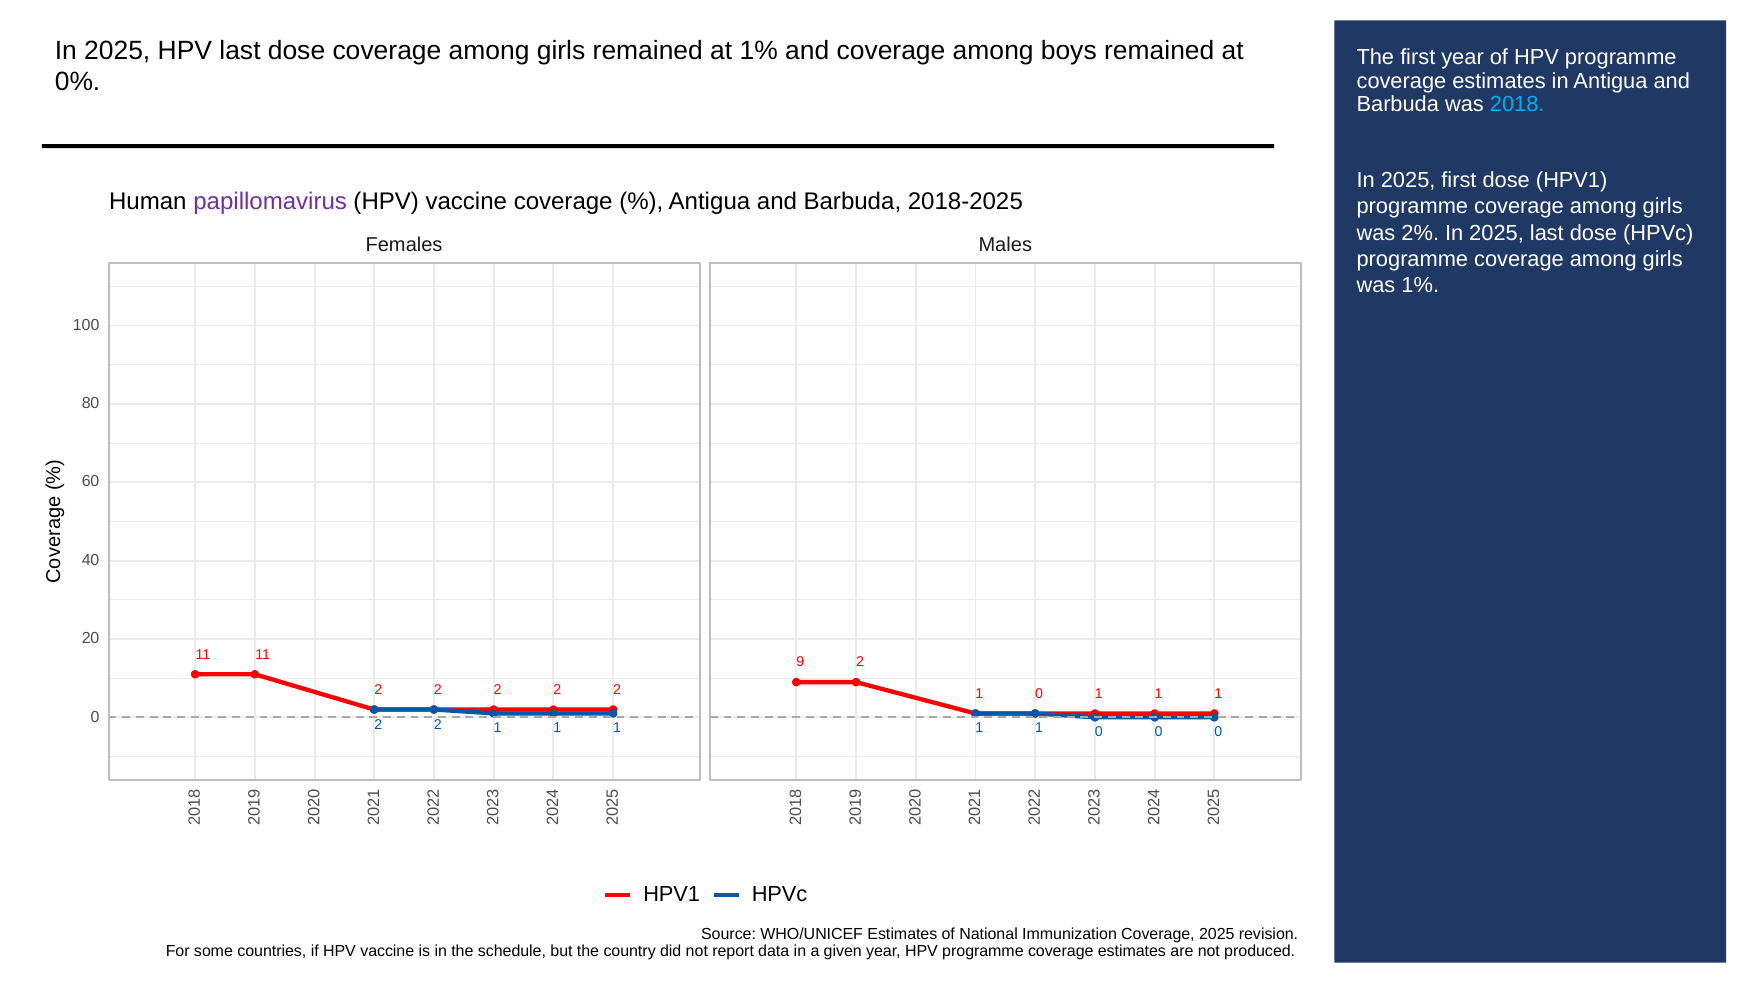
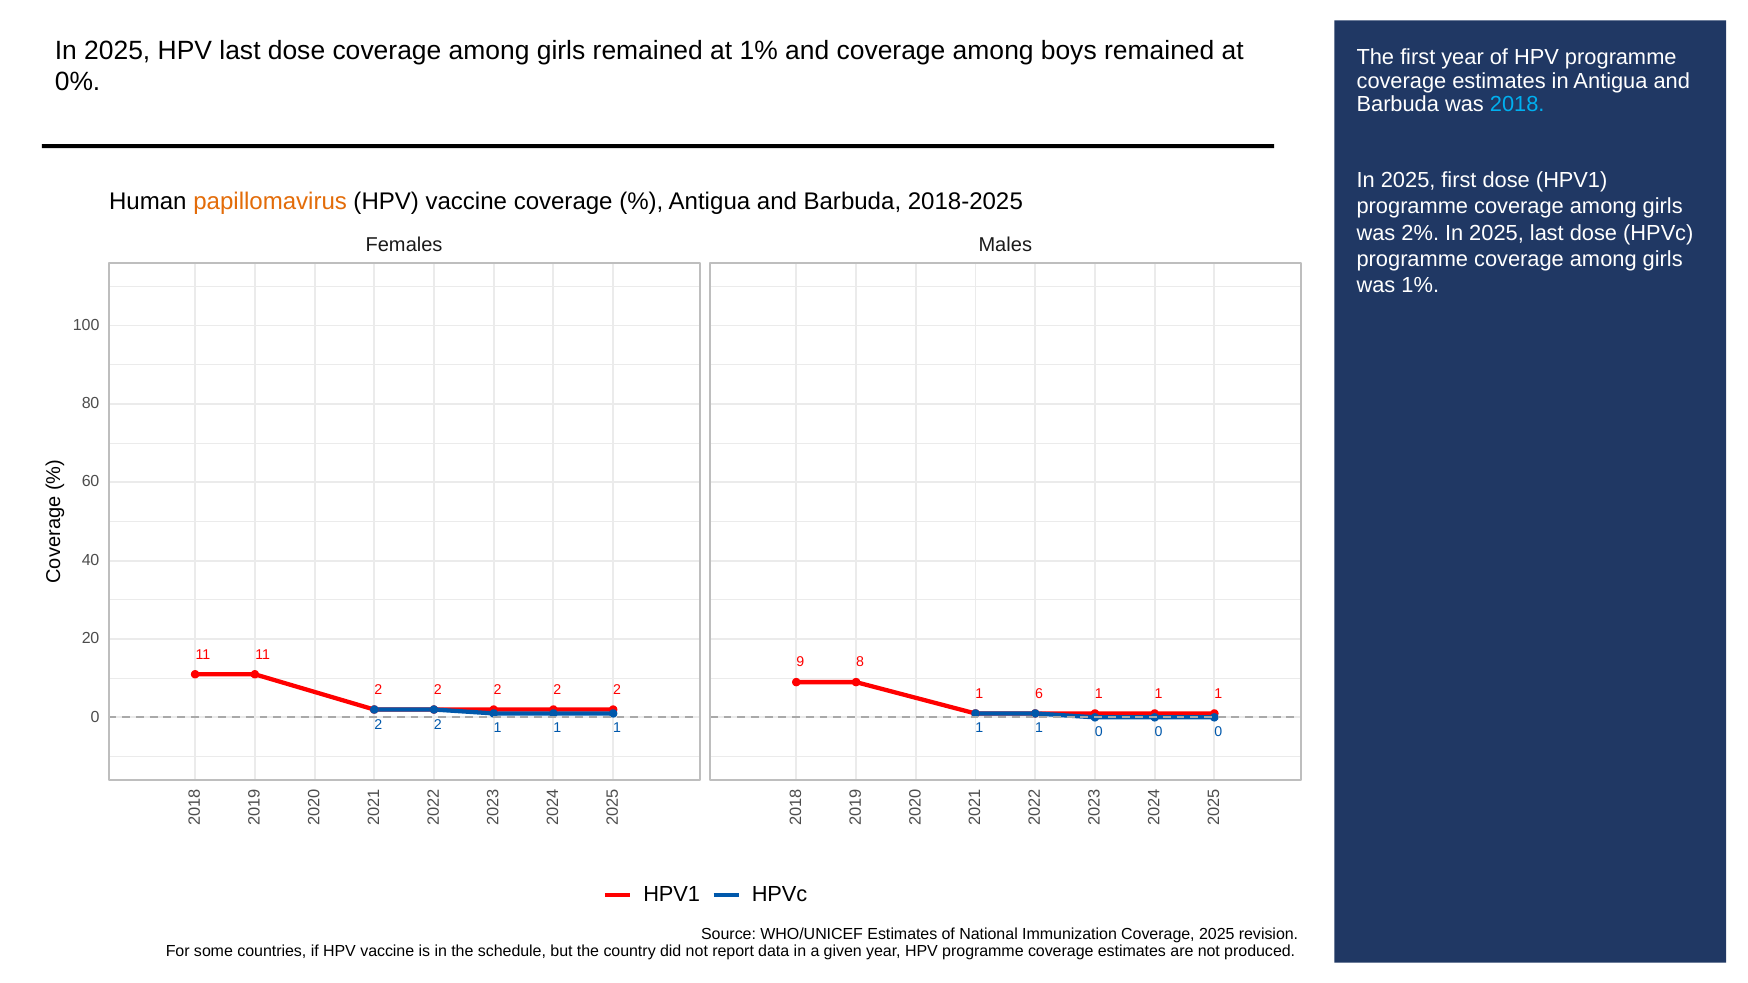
papillomavirus colour: purple -> orange
2 at (860, 662): 2 -> 8
0 at (1039, 694): 0 -> 6
